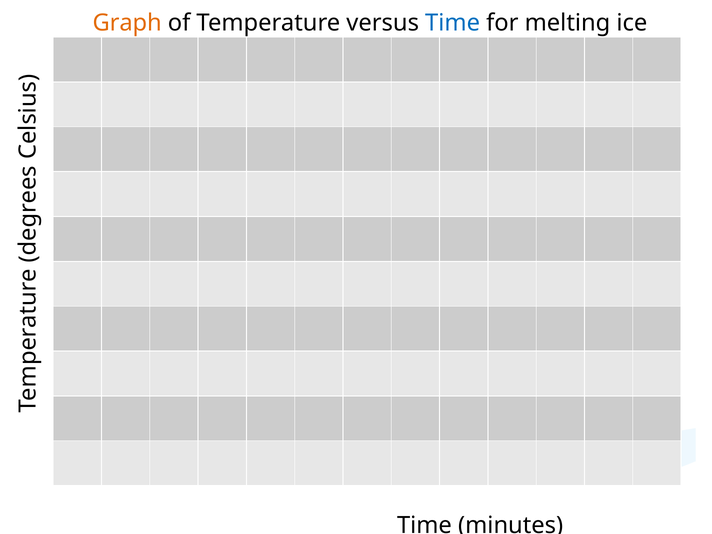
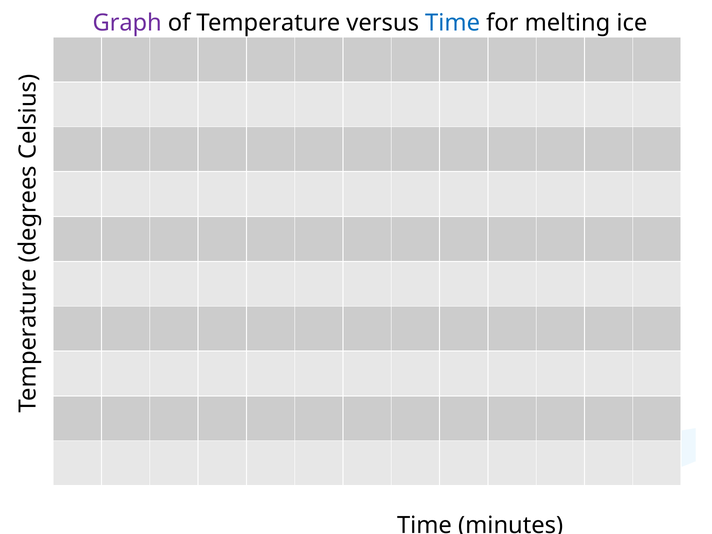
Graph colour: orange -> purple
